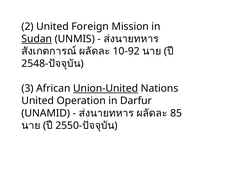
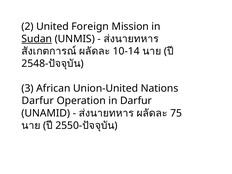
10-92: 10-92 -> 10-14
Union-United underline: present -> none
United at (38, 101): United -> Darfur
85: 85 -> 75
